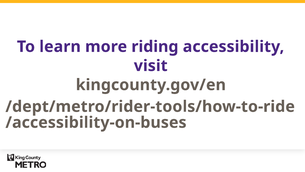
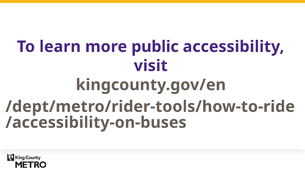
riding: riding -> public
